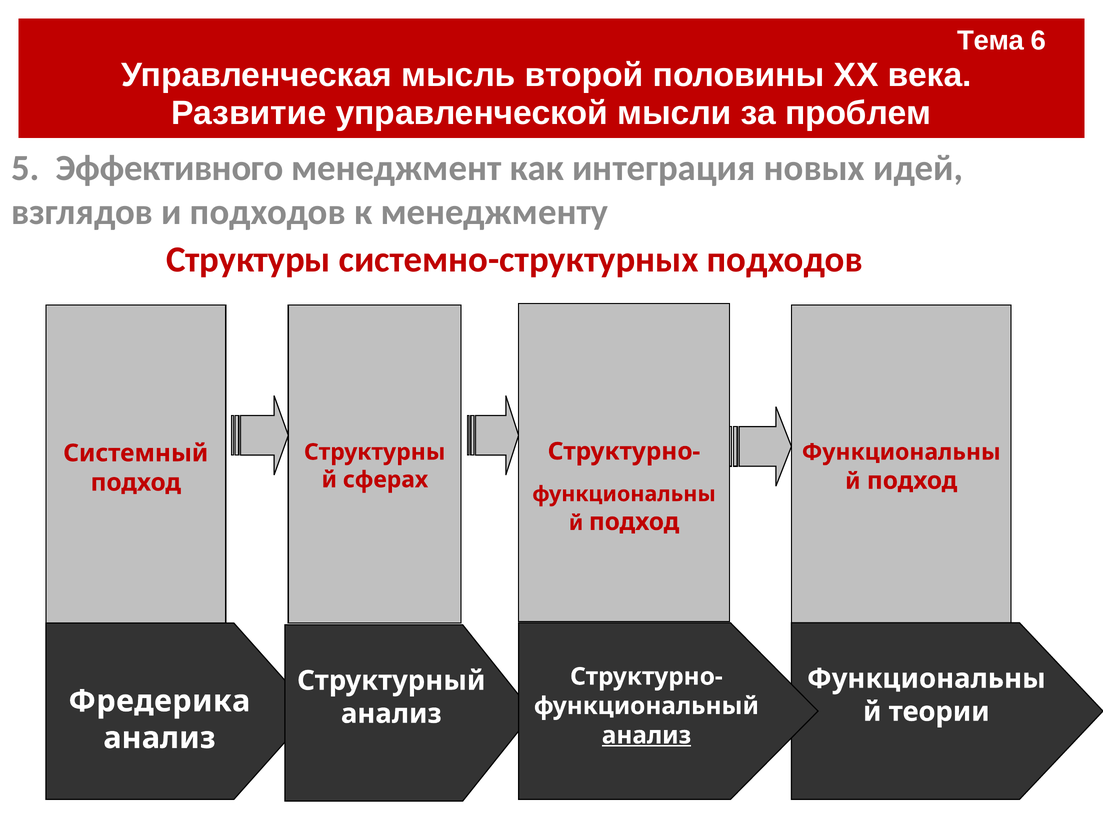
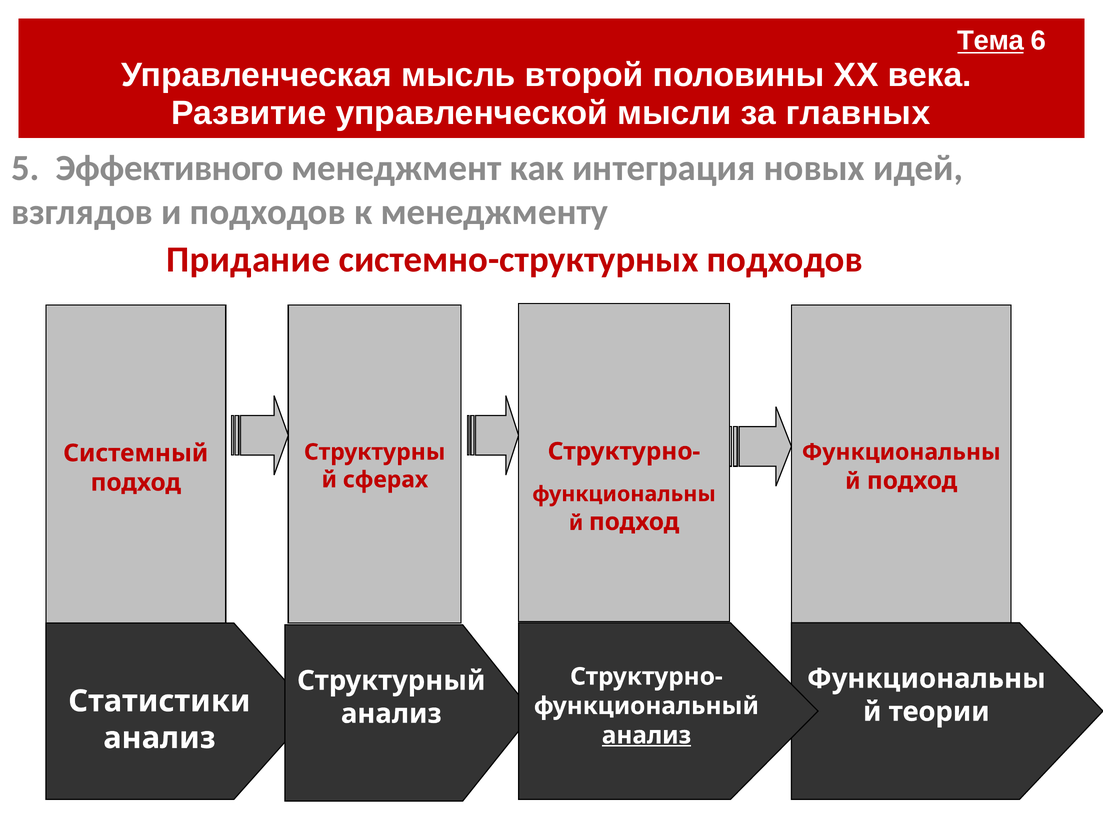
Тема underline: none -> present
проблем: проблем -> главных
Структуры: Структуры -> Придание
Фредерика: Фредерика -> Статистики
